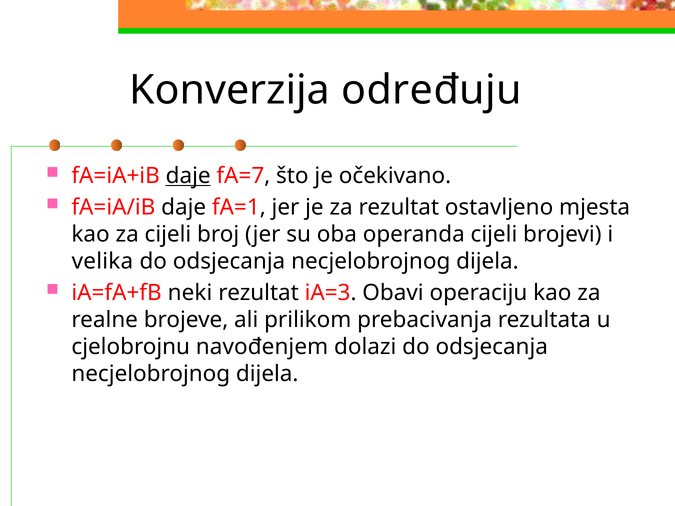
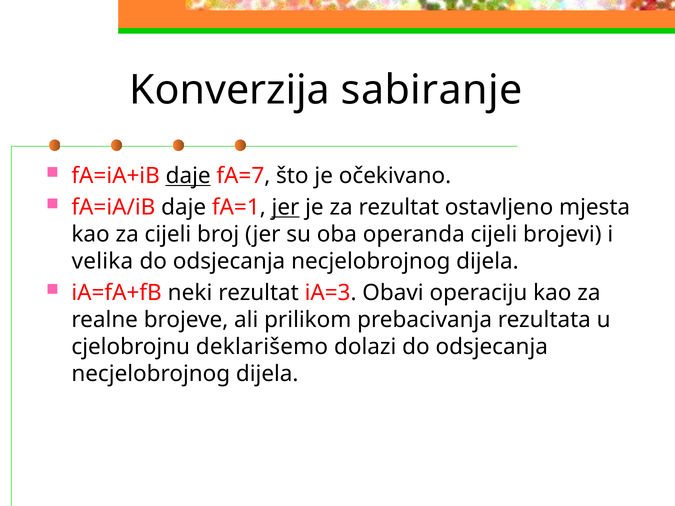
određuju: određuju -> sabiranje
jer at (285, 207) underline: none -> present
navođenjem: navođenjem -> deklarišemo
